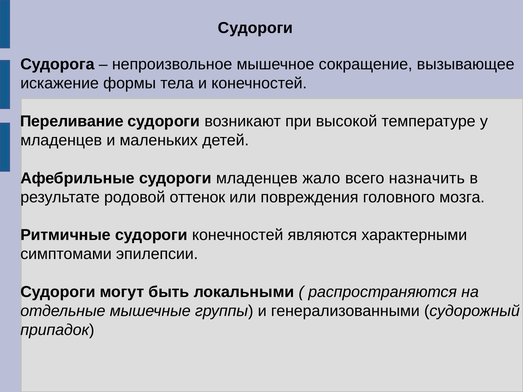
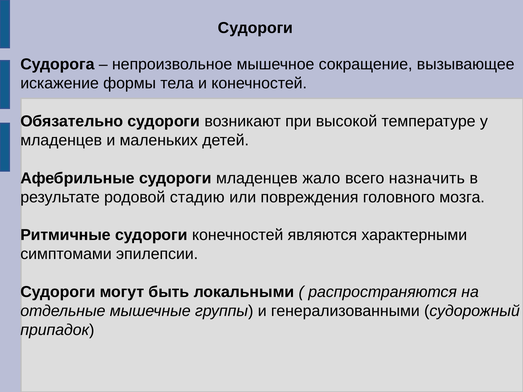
Переливание: Переливание -> Обязательно
оттенок: оттенок -> стадию
